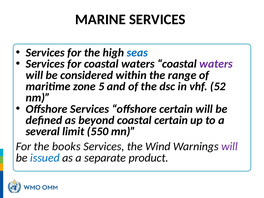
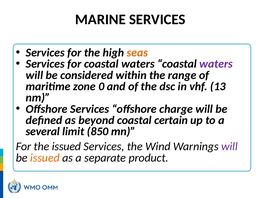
seas colour: blue -> orange
5: 5 -> 0
52: 52 -> 13
offshore certain: certain -> charge
550: 550 -> 850
the books: books -> issued
issued at (45, 158) colour: blue -> orange
